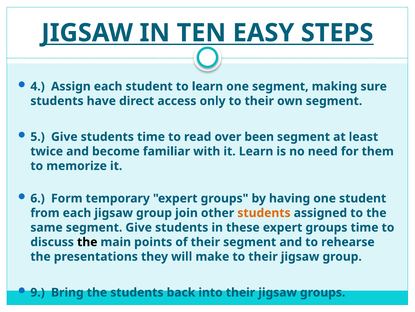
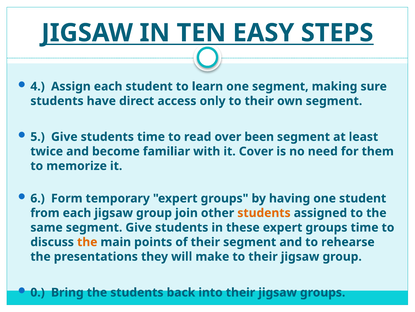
it Learn: Learn -> Cover
the at (87, 242) colour: black -> orange
9: 9 -> 0
